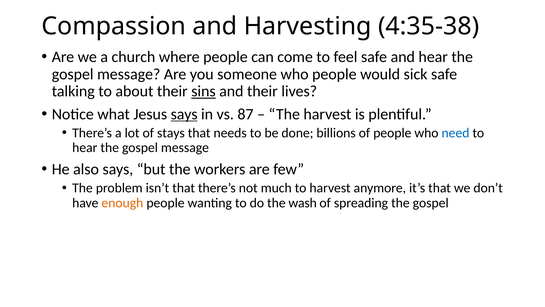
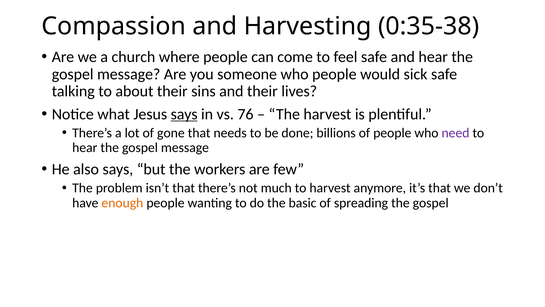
4:35-38: 4:35-38 -> 0:35-38
sins underline: present -> none
87: 87 -> 76
stays: stays -> gone
need colour: blue -> purple
wash: wash -> basic
